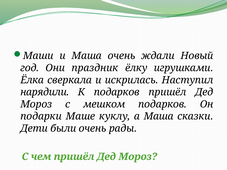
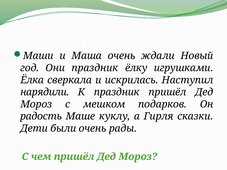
К подарков: подарков -> праздник
подарки: подарки -> радость
а Маша: Маша -> Гирля
